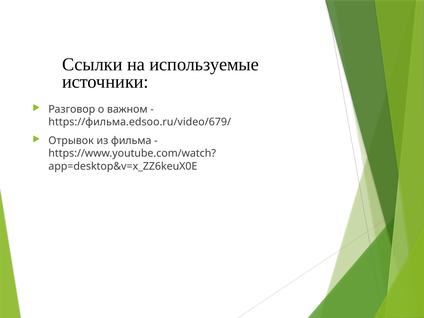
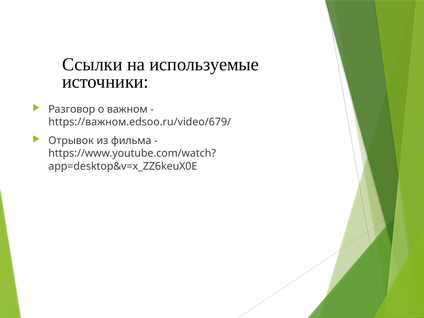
https://фильма.edsoo.ru/video/679/: https://фильма.edsoo.ru/video/679/ -> https://важном.edsoo.ru/video/679/
